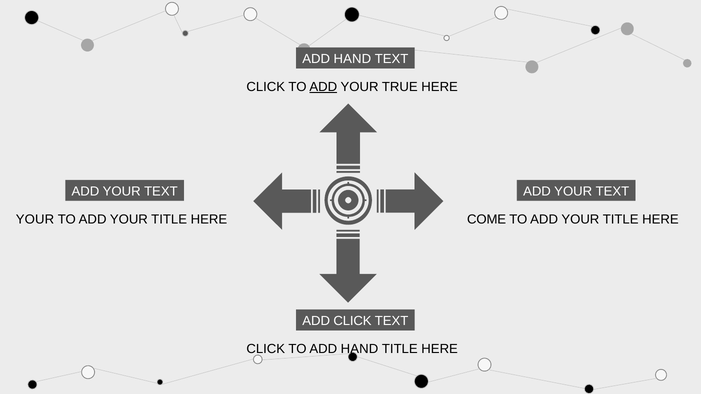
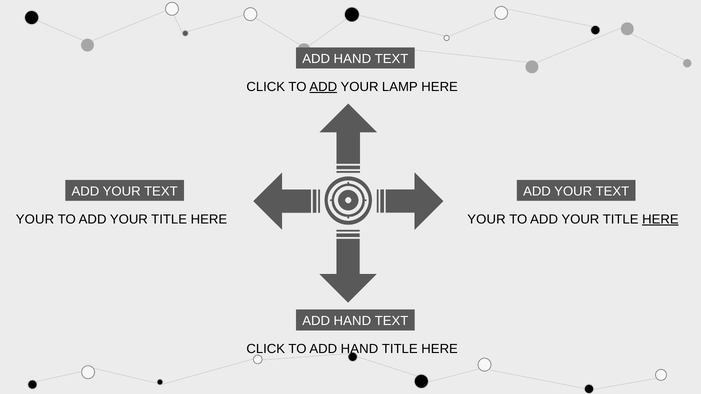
TRUE: TRUE -> LAMP
COME at (487, 219): COME -> YOUR
HERE at (660, 219) underline: none -> present
CLICK at (352, 321): CLICK -> HAND
